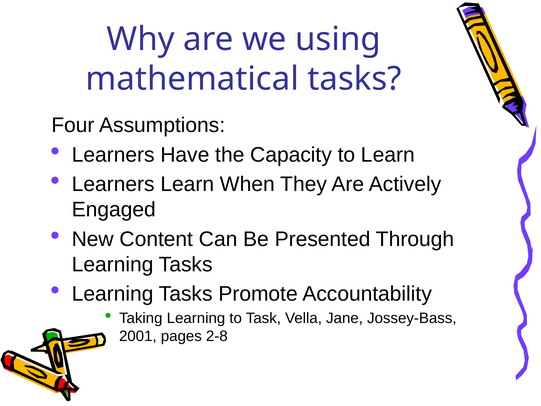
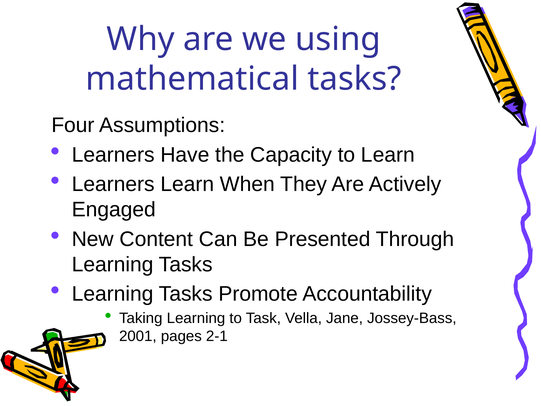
2-8: 2-8 -> 2-1
